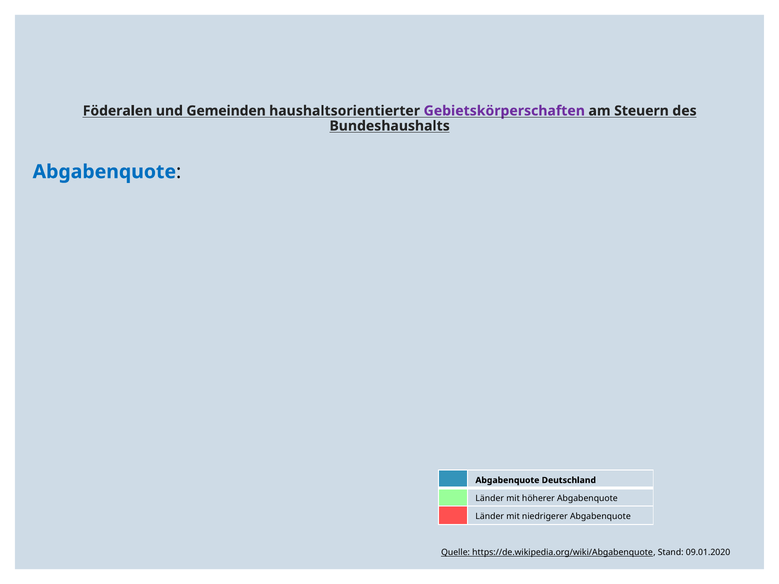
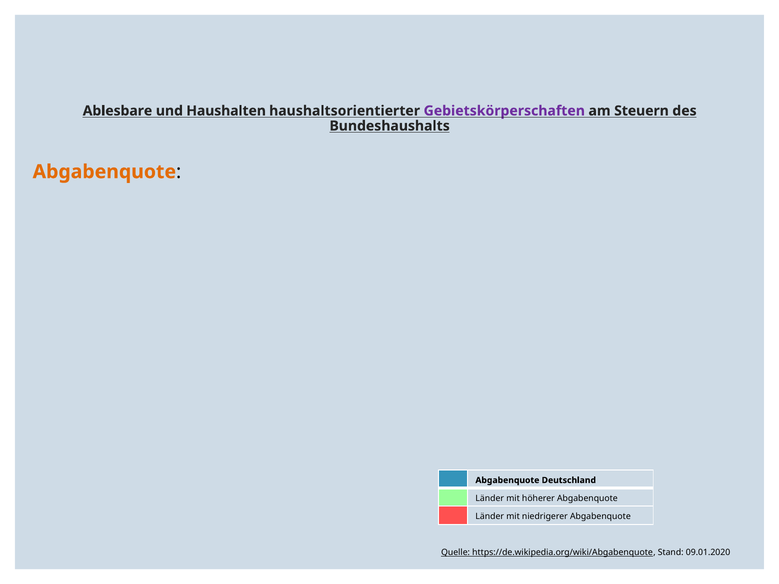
Föderalen: Föderalen -> Ablesbare
Gemeinden: Gemeinden -> Haushalten
Abgabenquote at (104, 172) colour: blue -> orange
